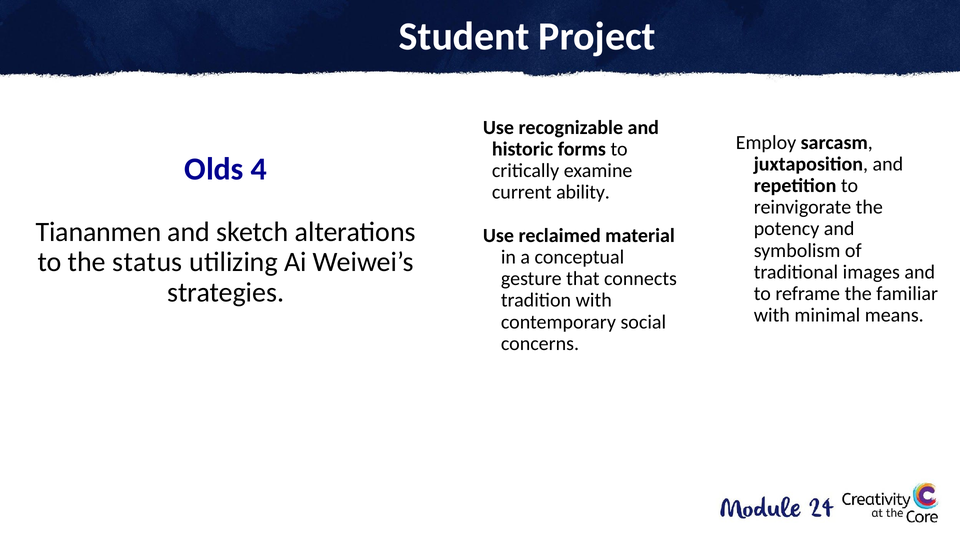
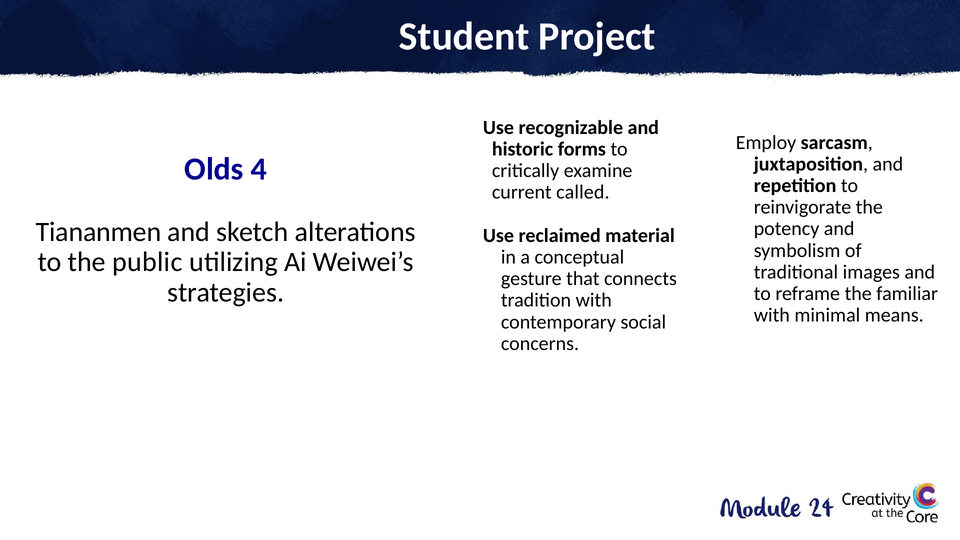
ability: ability -> called
status: status -> public
